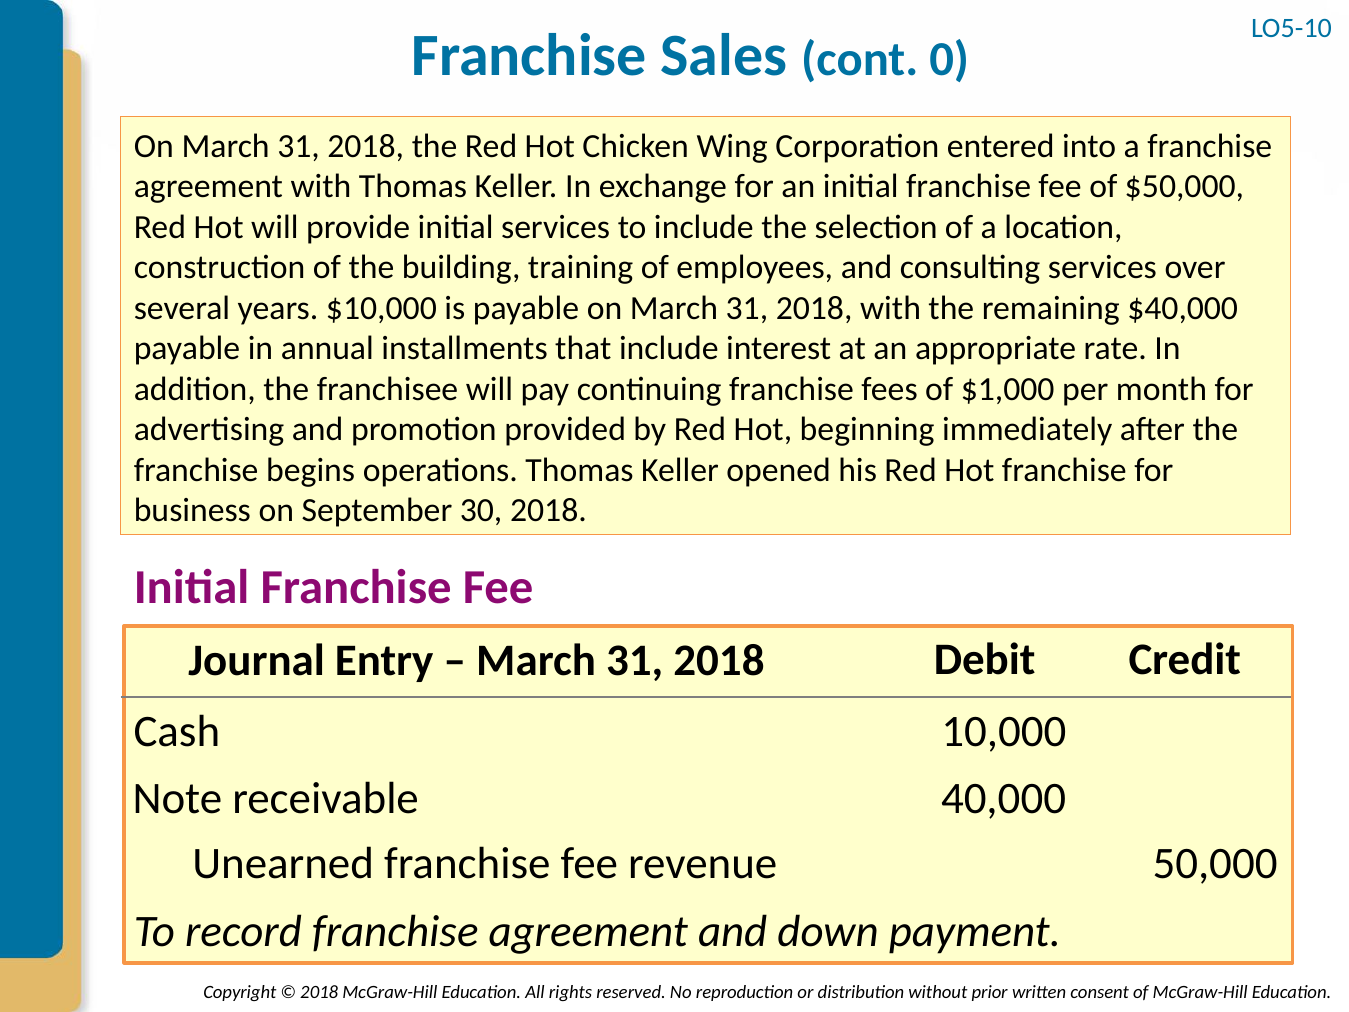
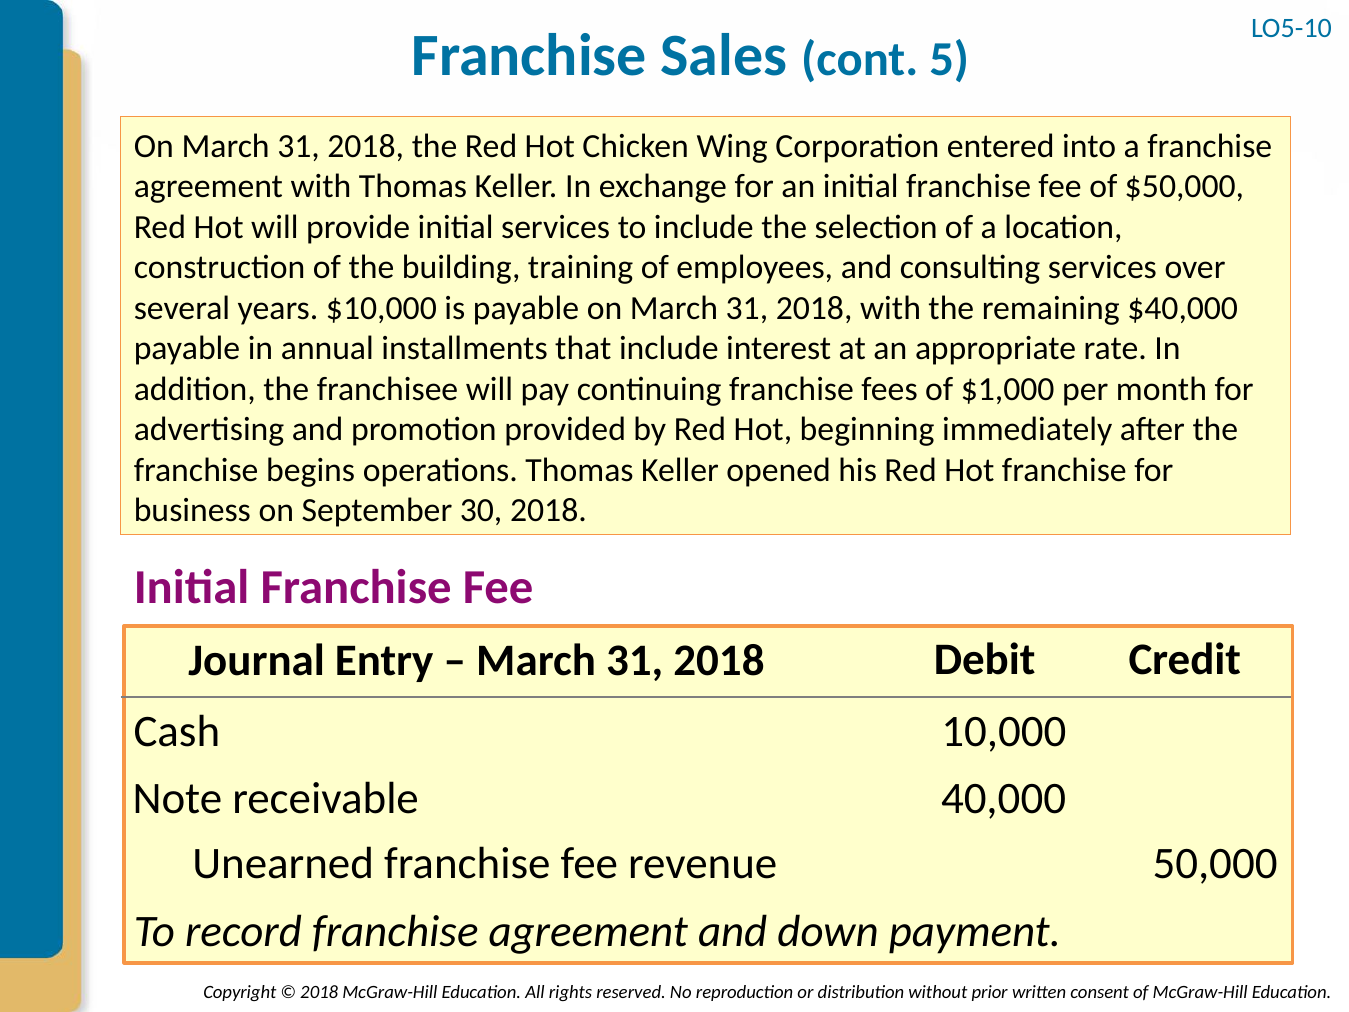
0: 0 -> 5
